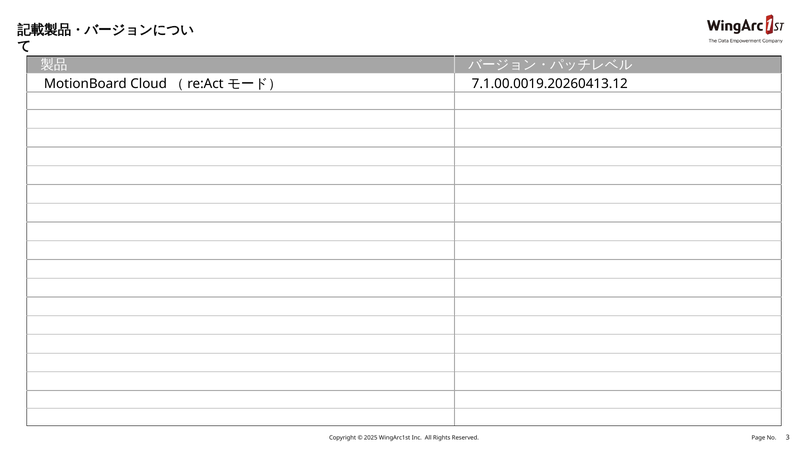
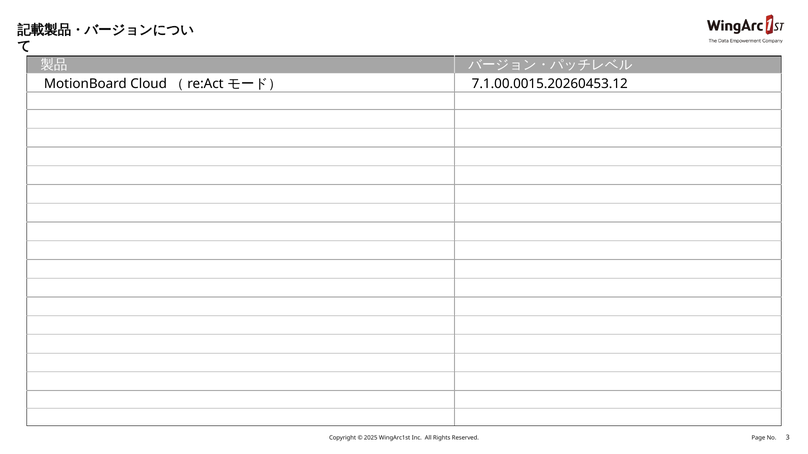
7.1.00.0019.20260413.12: 7.1.00.0019.20260413.12 -> 7.1.00.0015.20260453.12
